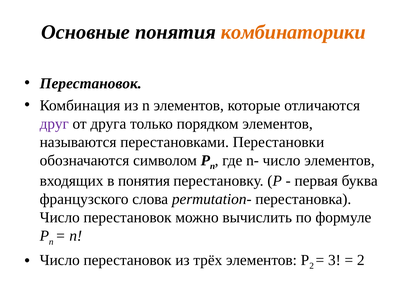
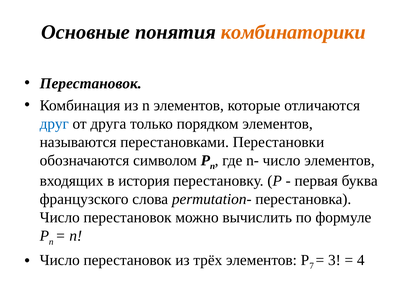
друг colour: purple -> blue
в понятия: понятия -> история
Р 2: 2 -> 7
2 at (361, 260): 2 -> 4
